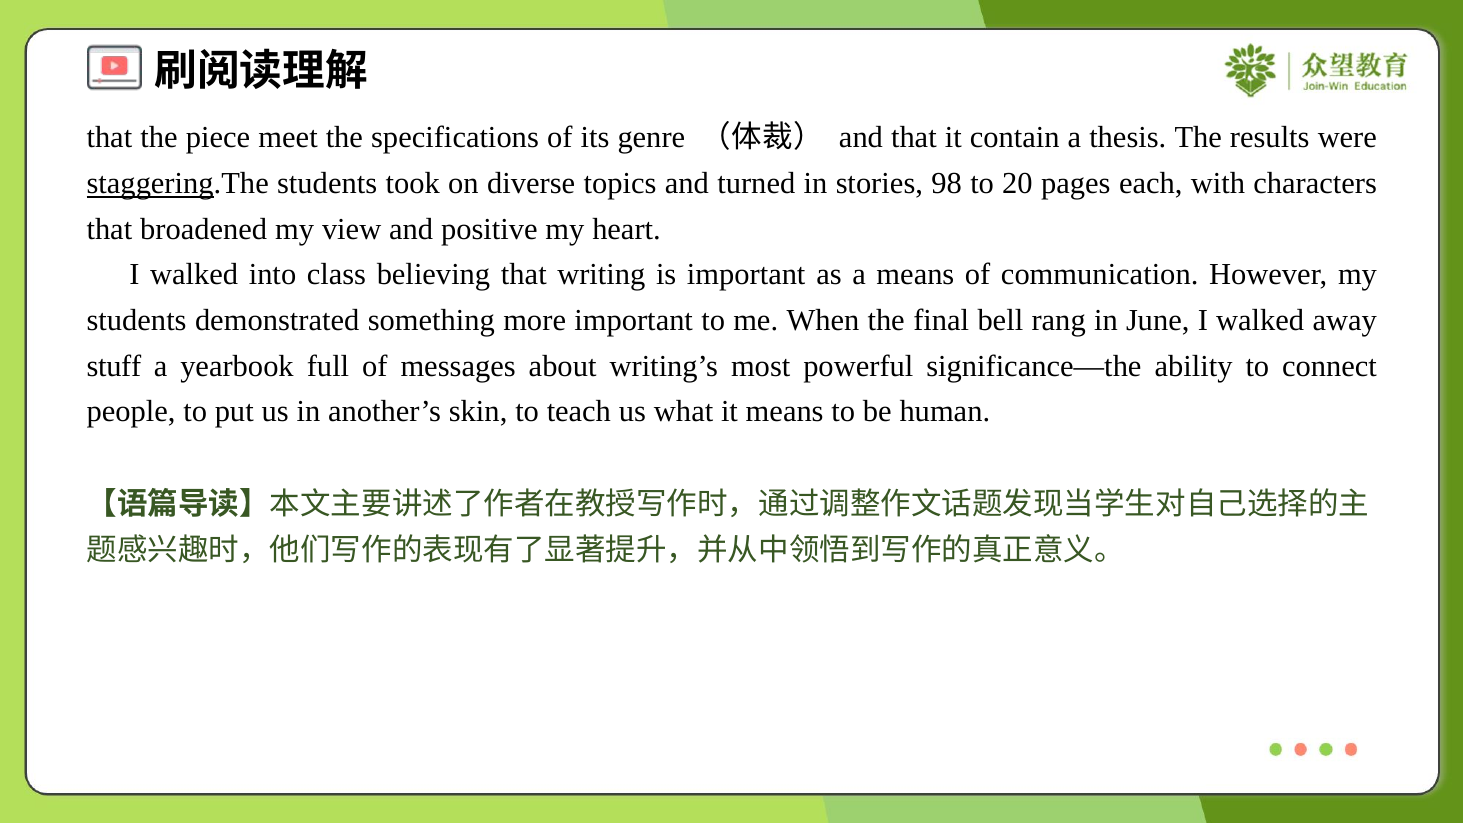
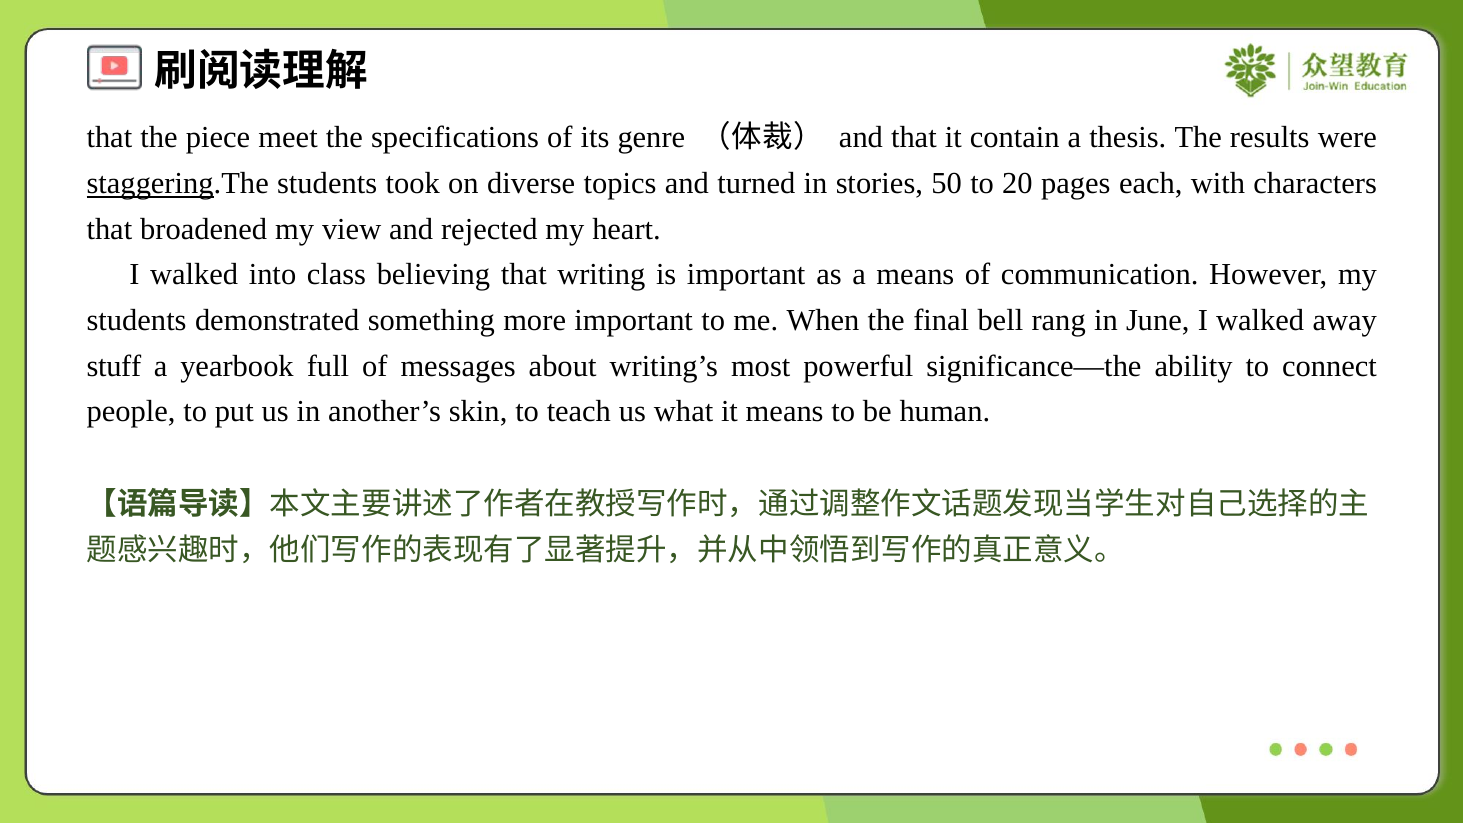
98: 98 -> 50
positive: positive -> rejected
